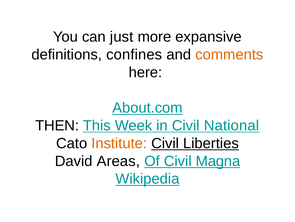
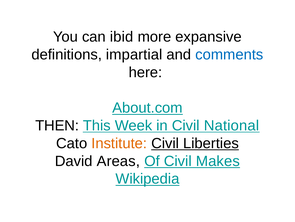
just: just -> ibid
confines: confines -> impartial
comments colour: orange -> blue
Magna: Magna -> Makes
